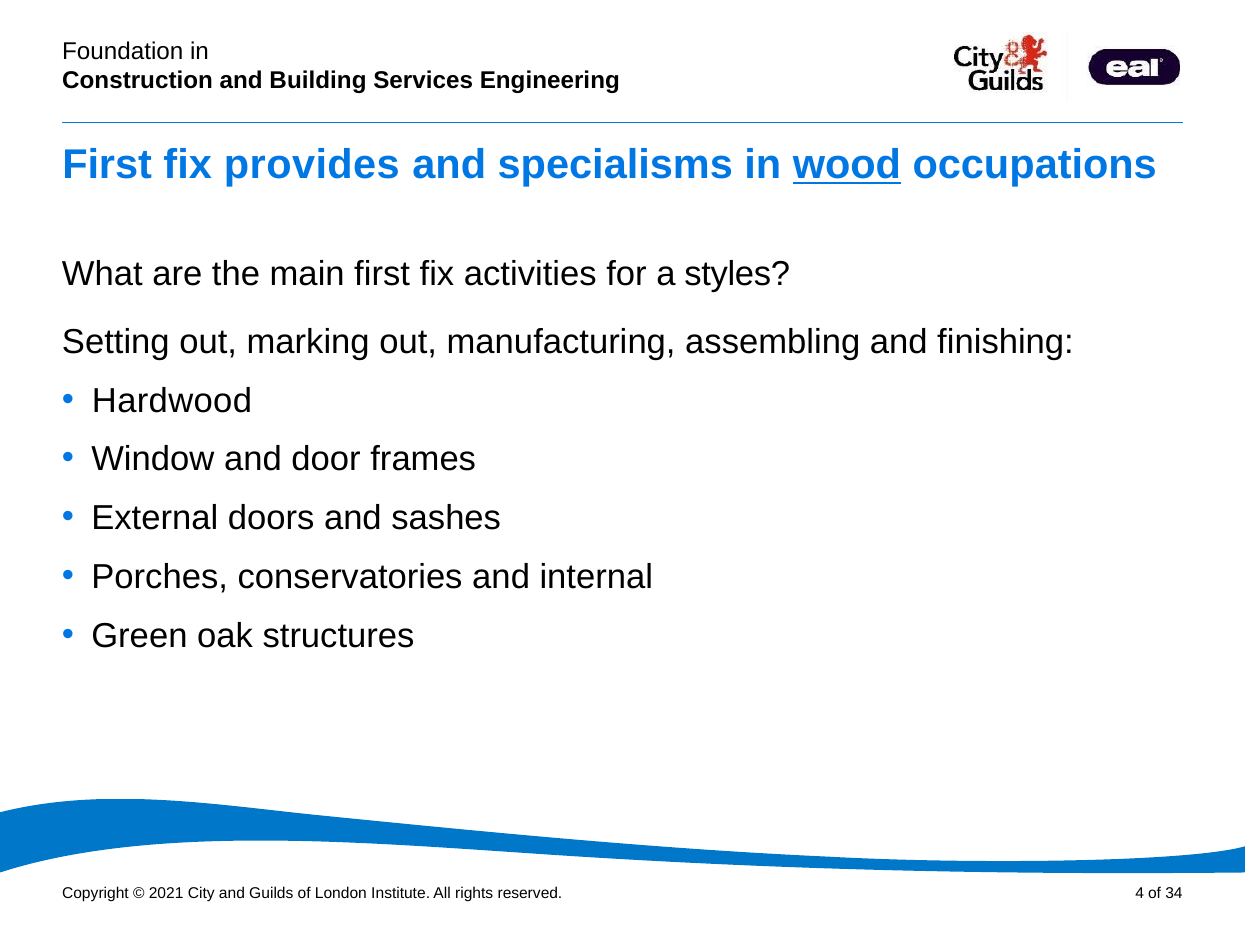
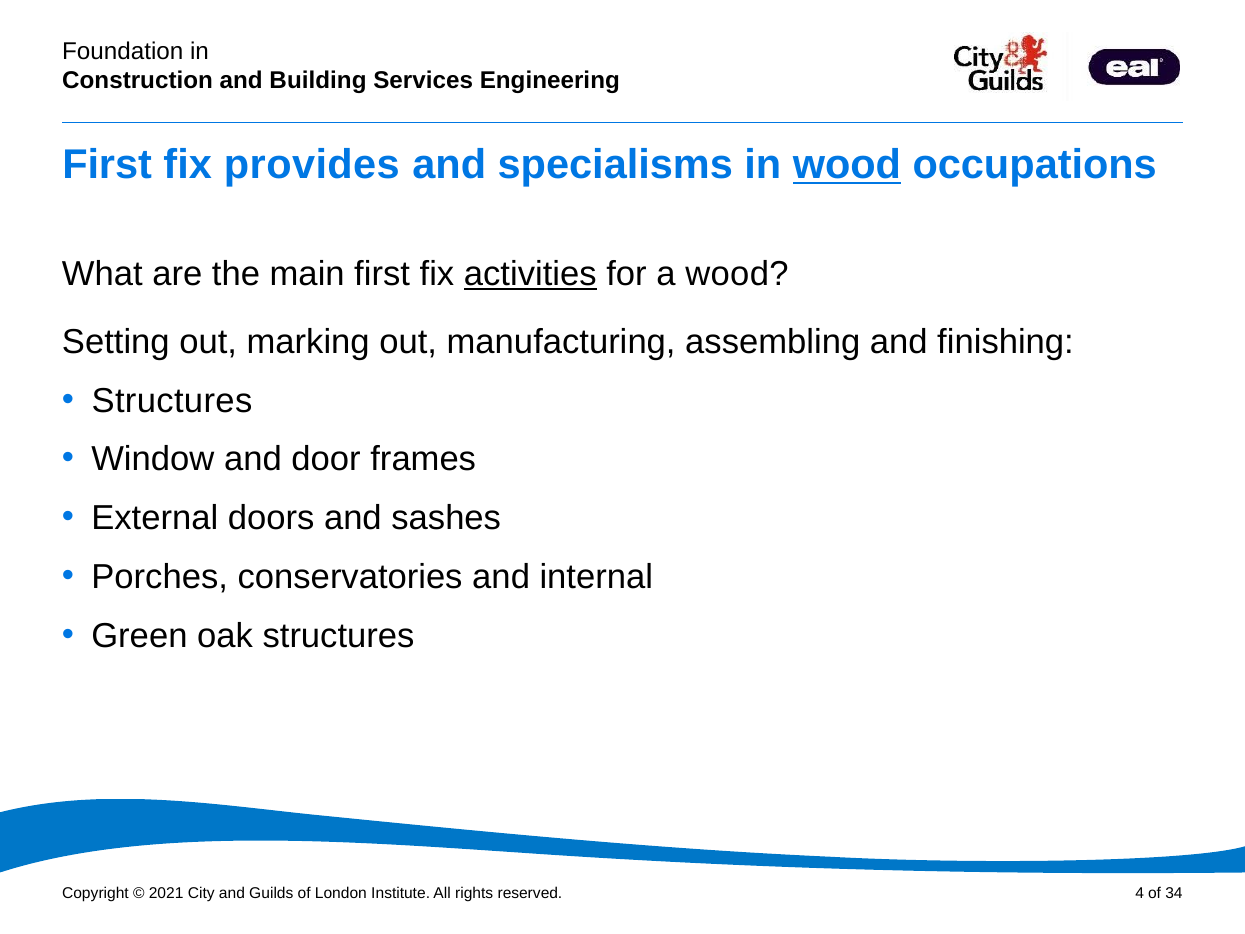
activities underline: none -> present
a styles: styles -> wood
Hardwood at (172, 401): Hardwood -> Structures
